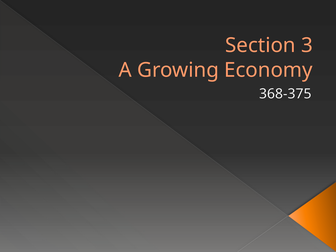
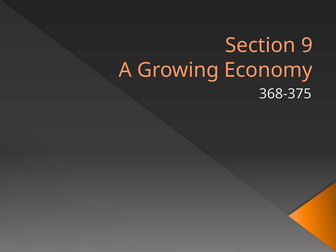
3: 3 -> 9
